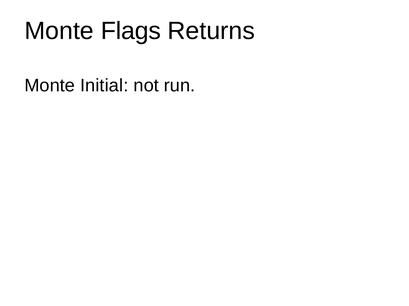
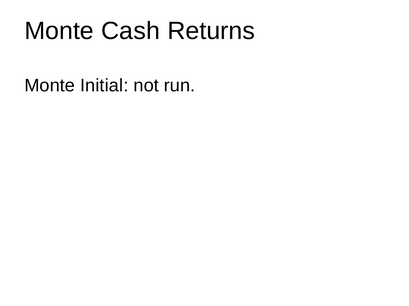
Flags: Flags -> Cash
